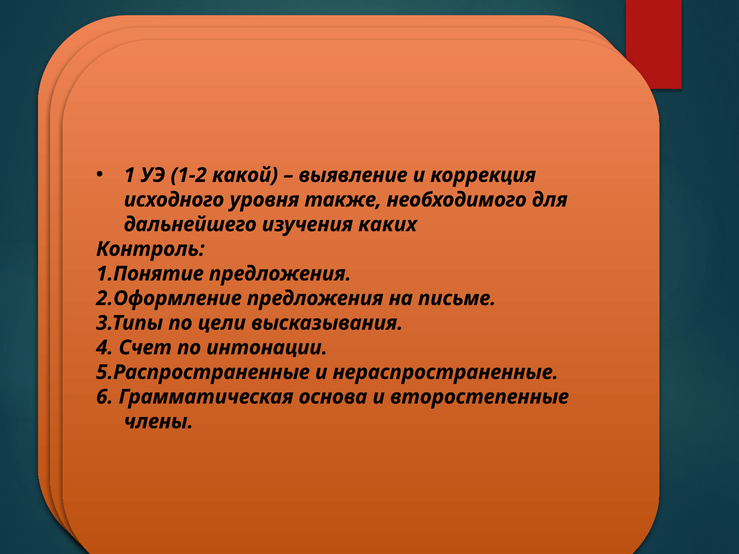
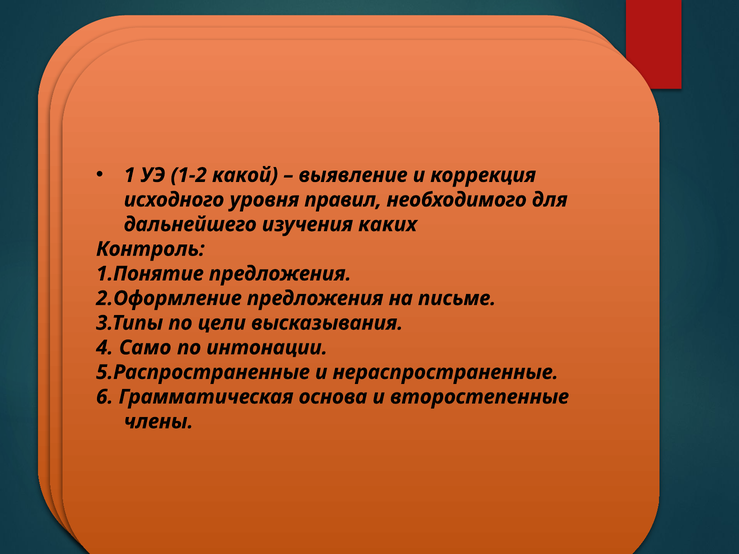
также: также -> правил
Счет: Счет -> Само
